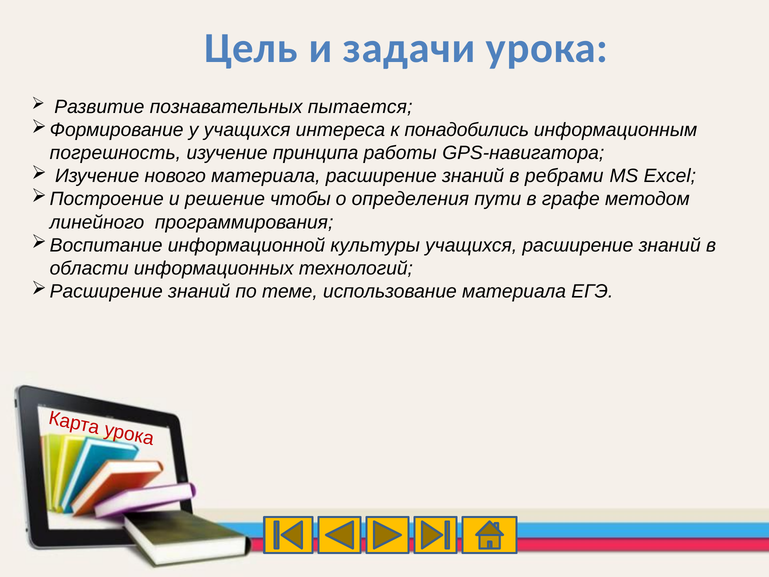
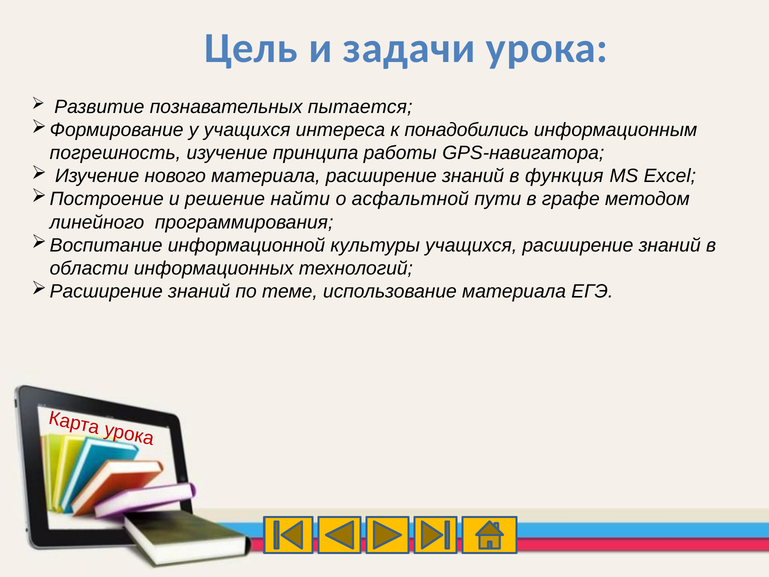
ребрами: ребрами -> функция
чтобы: чтобы -> найти
определения: определения -> асфальтной
